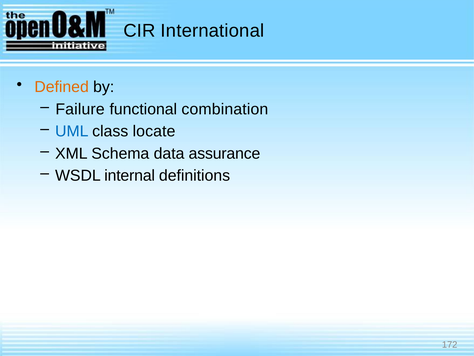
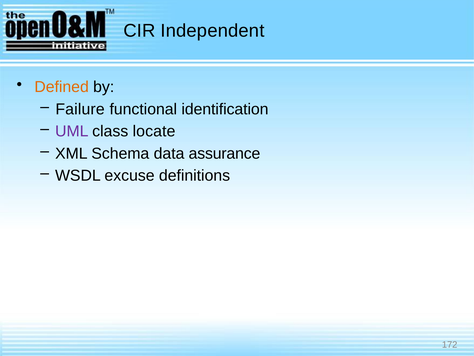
International: International -> Independent
combination: combination -> identification
UML colour: blue -> purple
internal: internal -> excuse
